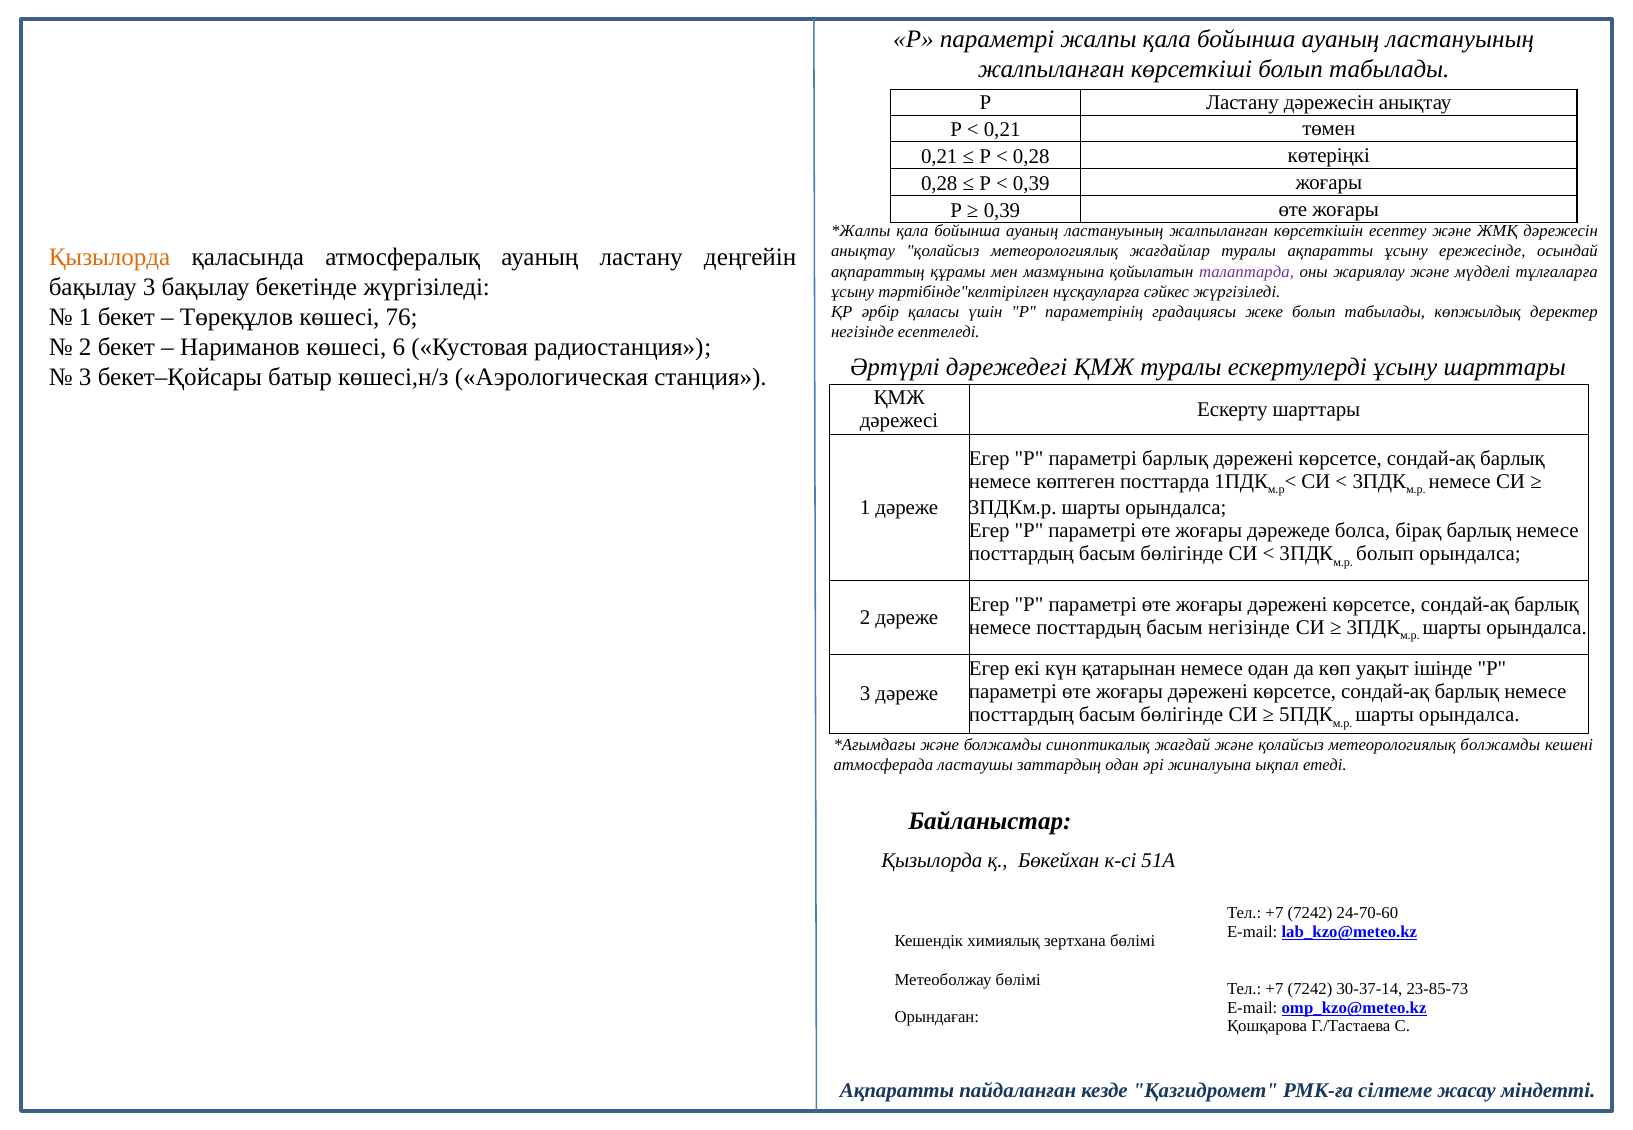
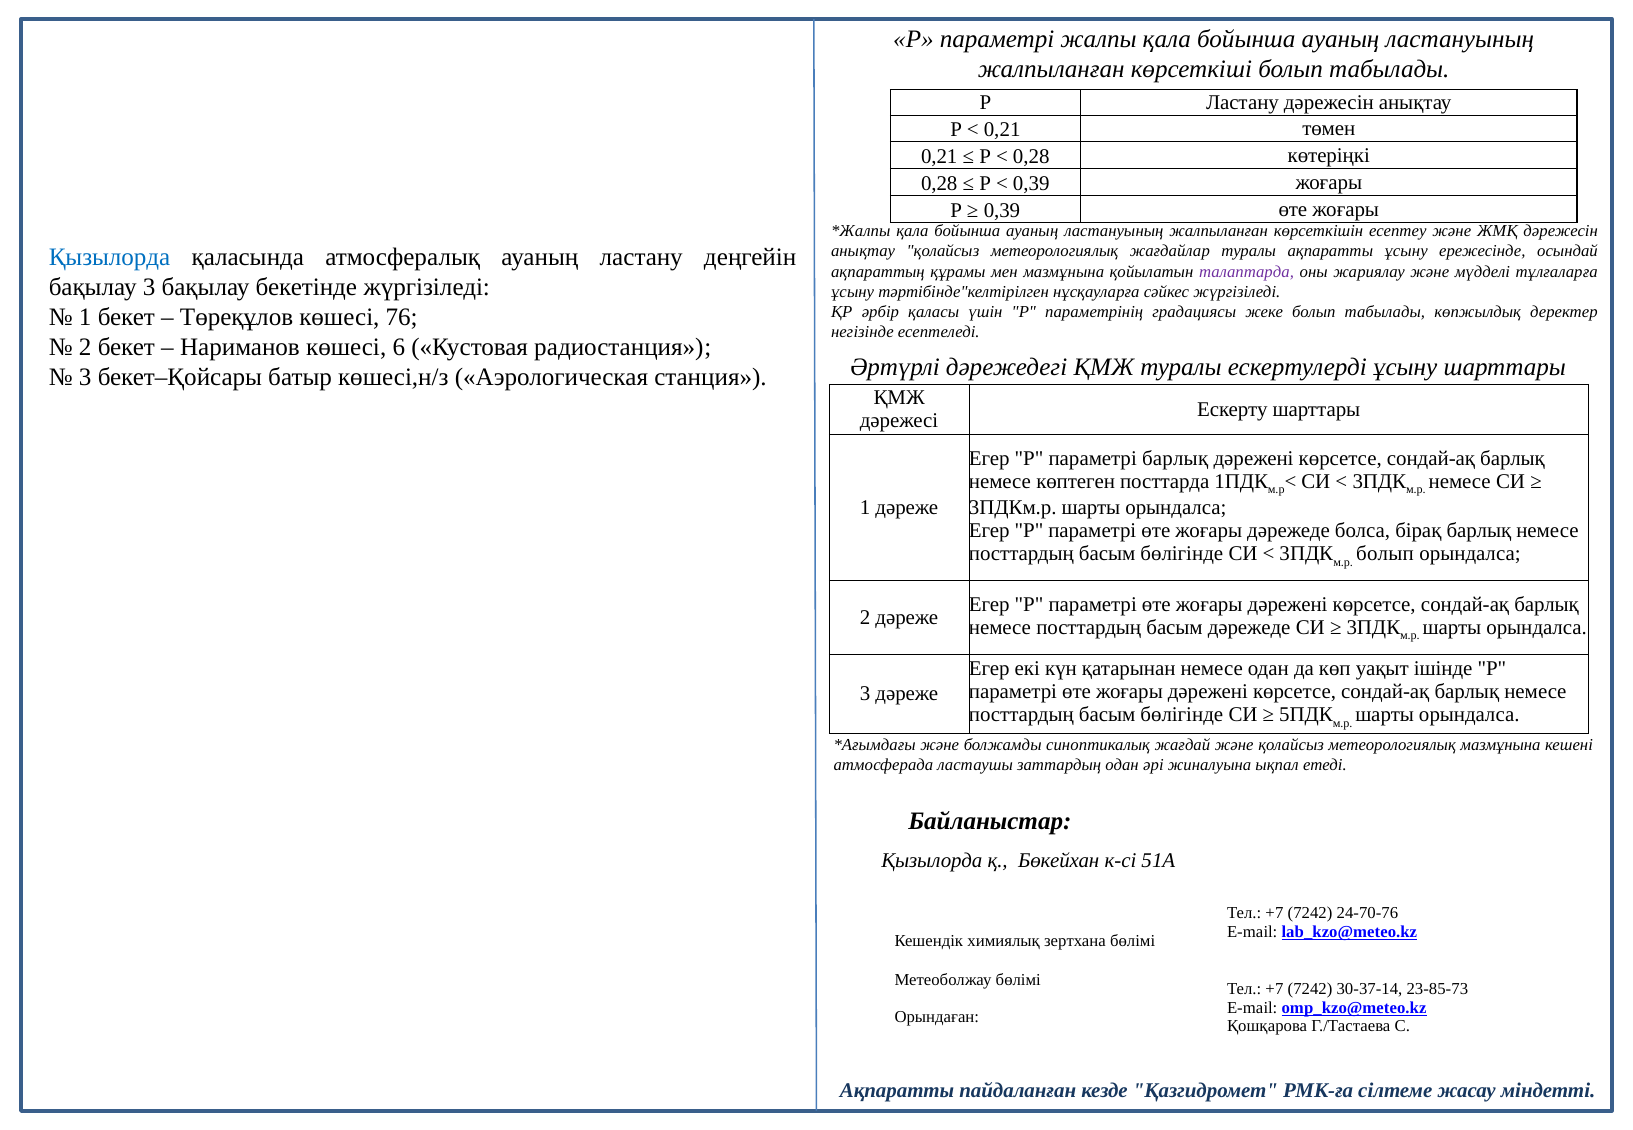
Қызылорда at (110, 257) colour: orange -> blue
басым негізінде: негізінде -> дәрежеде
метеорологиялық болжамды: болжамды -> мазмұнына
24-70-60: 24-70-60 -> 24-70-76
